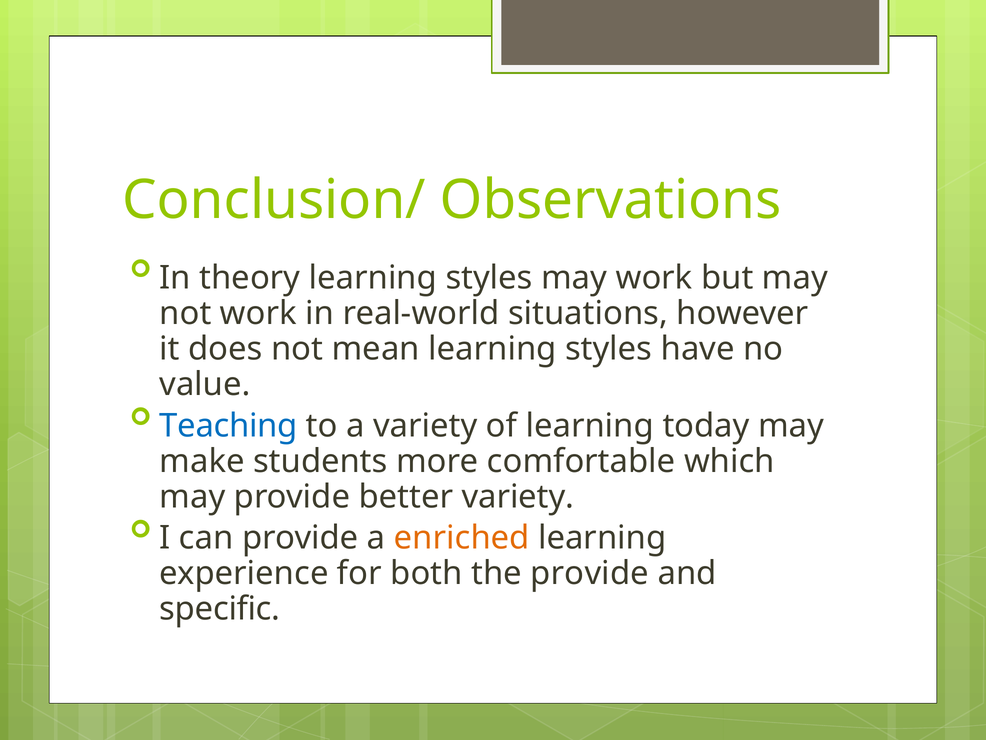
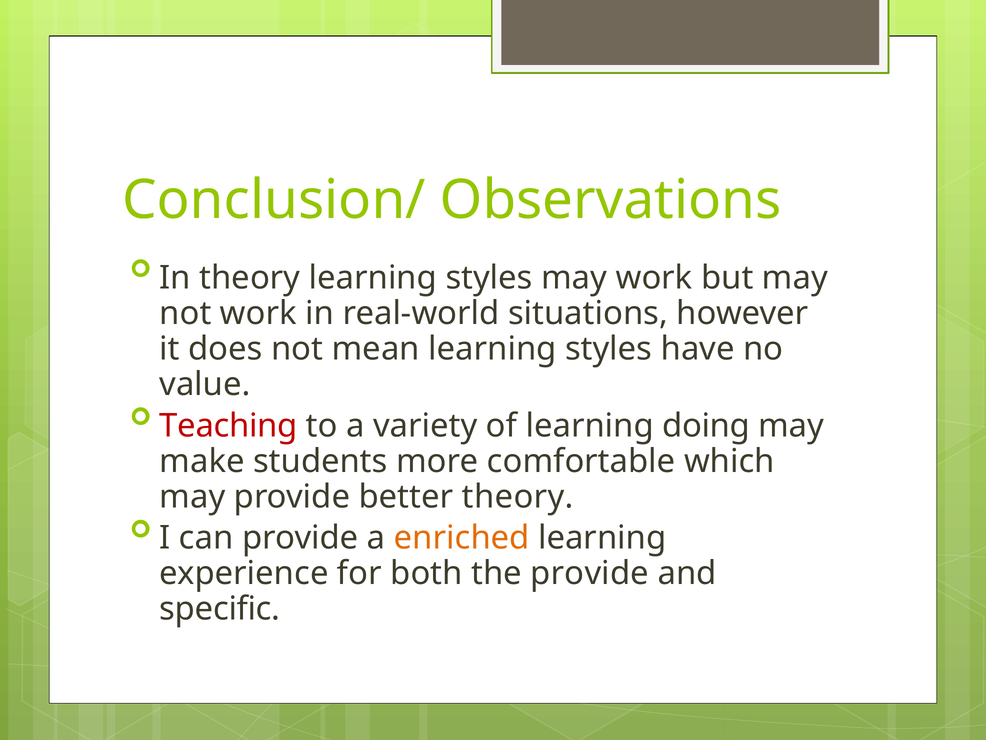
Teaching colour: blue -> red
today: today -> doing
better variety: variety -> theory
